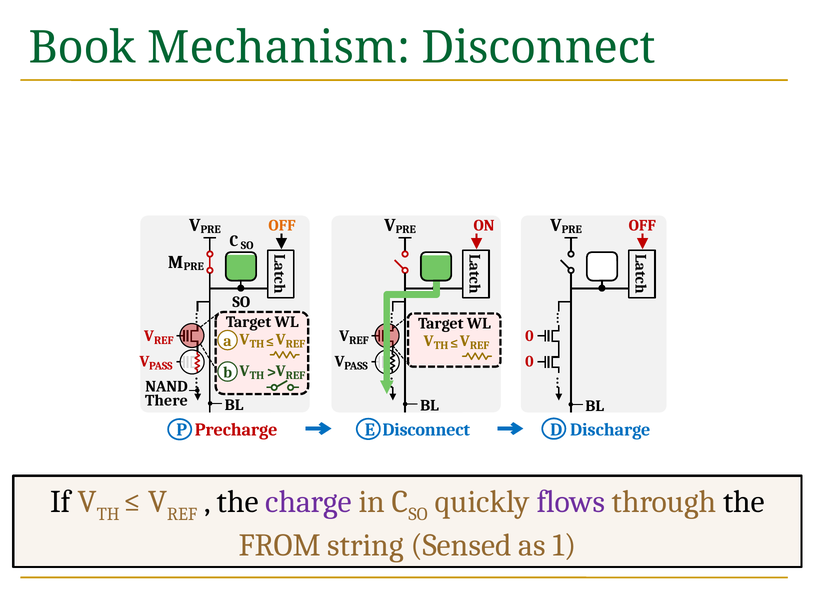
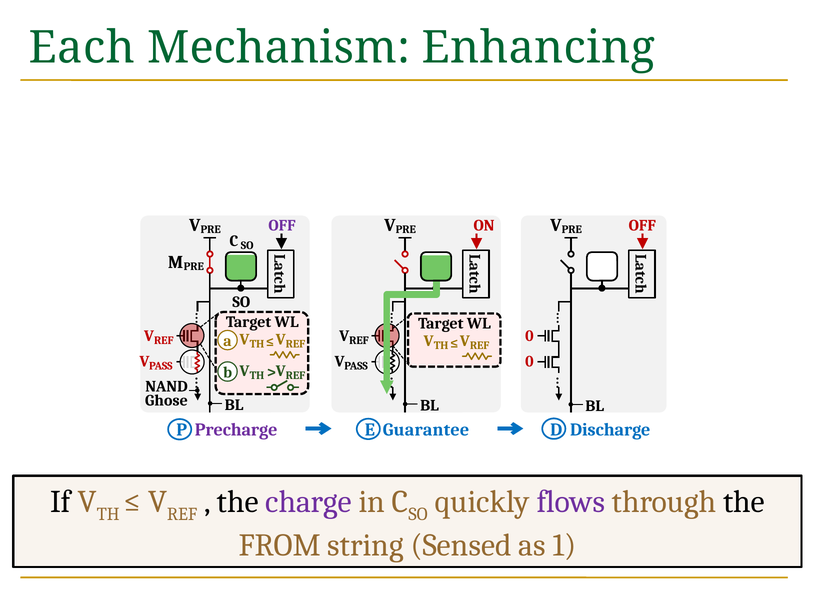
Book: Book -> Each
Mechanism Disconnect: Disconnect -> Enhancing
OFF at (282, 226) colour: orange -> purple
There: There -> Ghose
Precharge colour: red -> purple
E Disconnect: Disconnect -> Guarantee
